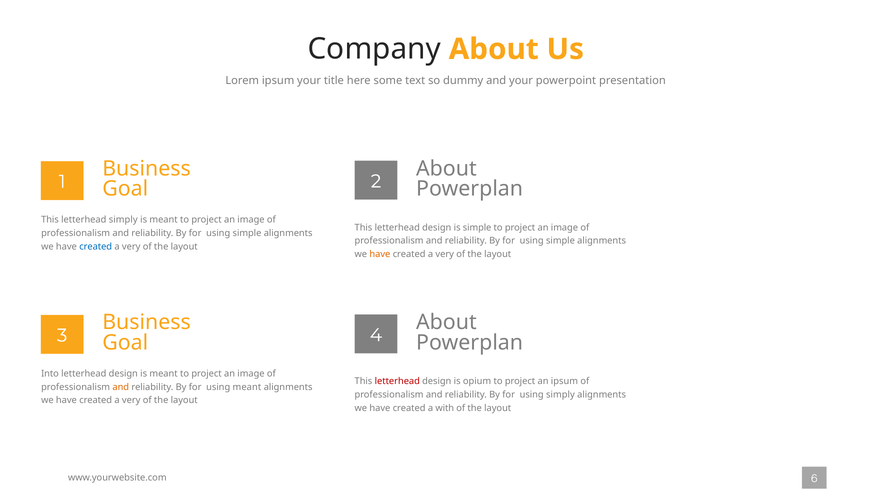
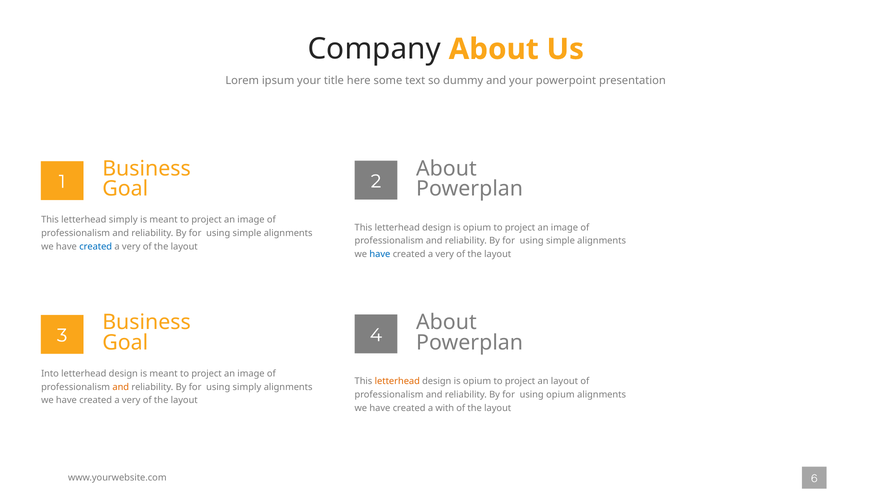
simple at (477, 228): simple -> opium
have at (380, 255) colour: orange -> blue
letterhead at (397, 382) colour: red -> orange
an ipsum: ipsum -> layout
using meant: meant -> simply
using simply: simply -> opium
